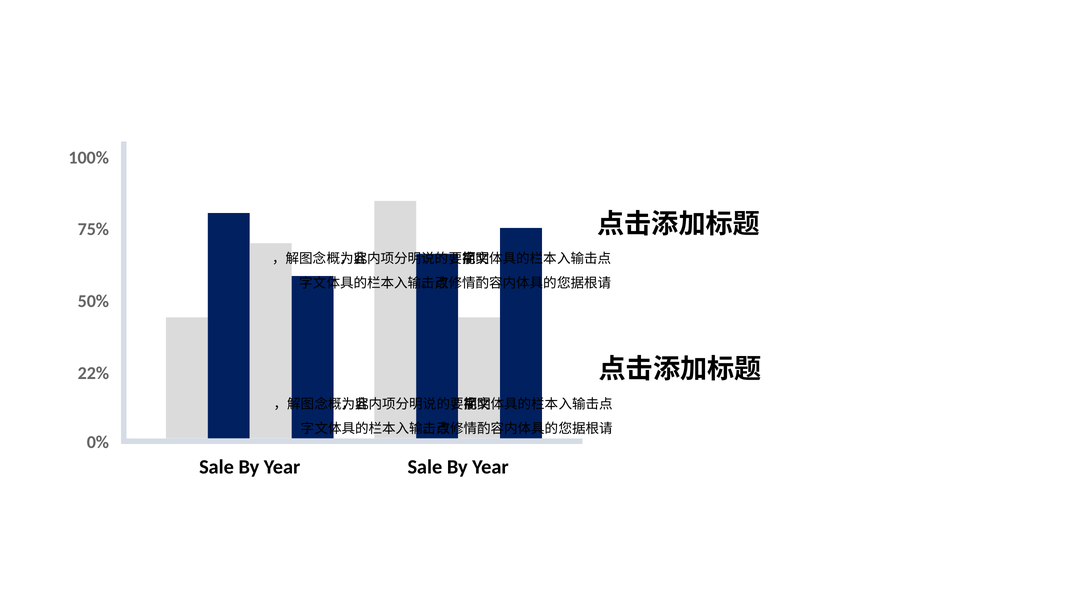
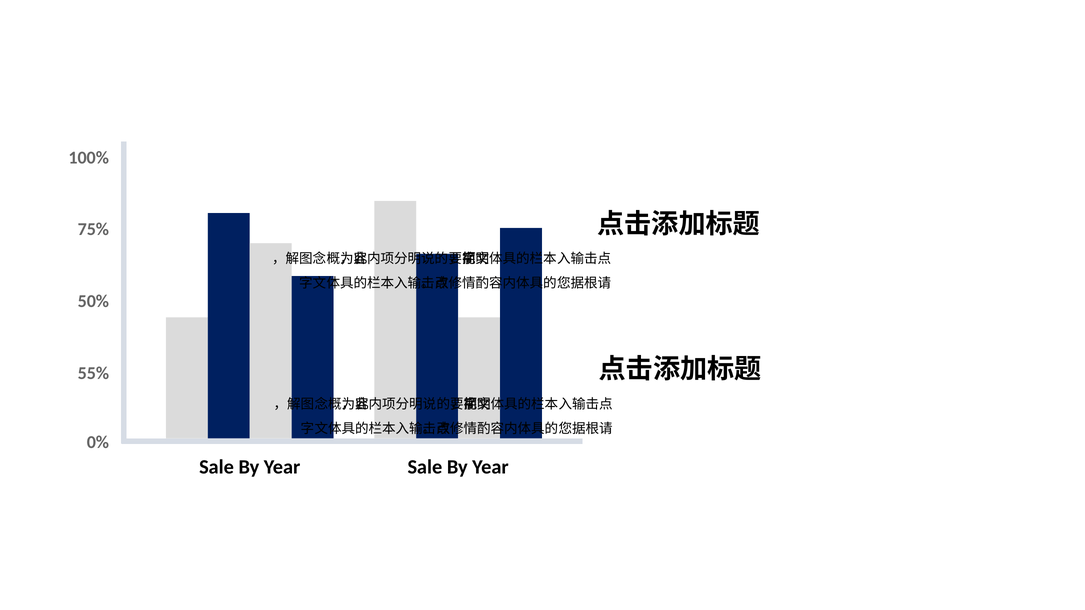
22%: 22% -> 55%
